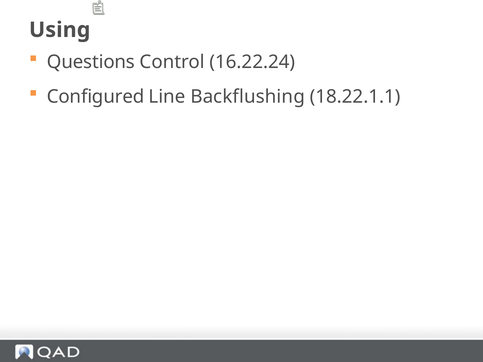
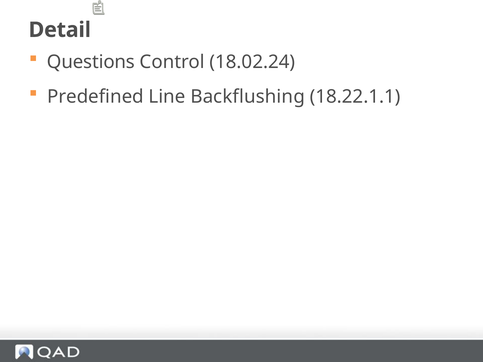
Using: Using -> Detail
16.22.24: 16.22.24 -> 18.02.24
Configured: Configured -> Predefined
